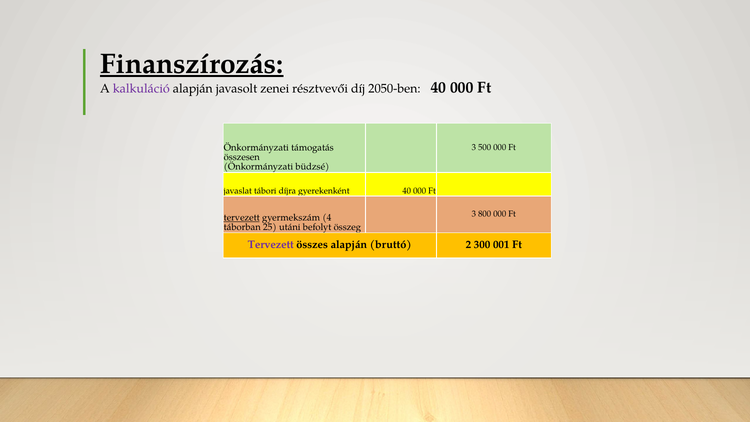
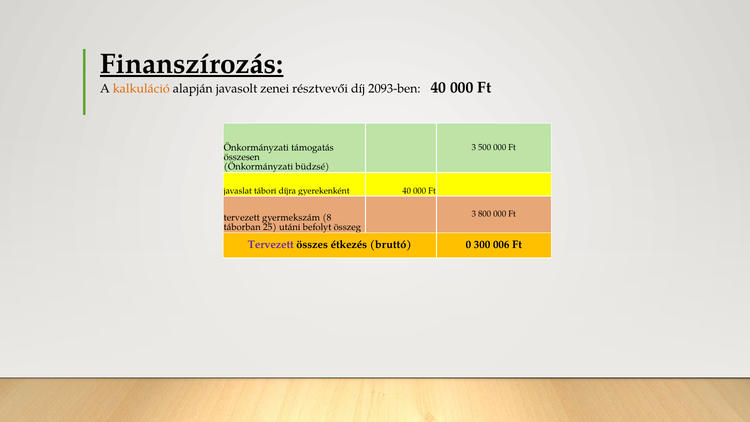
kalkuláció colour: purple -> orange
2050-ben: 2050-ben -> 2093-ben
tervezett at (242, 218) underline: present -> none
4: 4 -> 8
összes alapján: alapján -> étkezés
2: 2 -> 0
001: 001 -> 006
